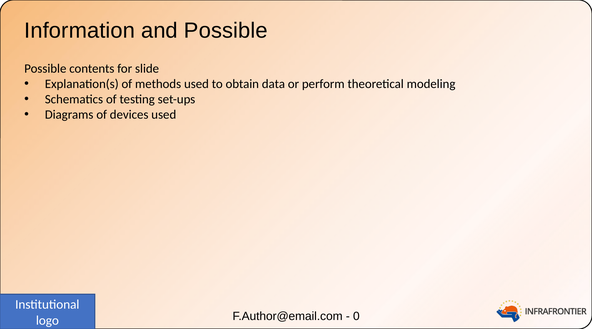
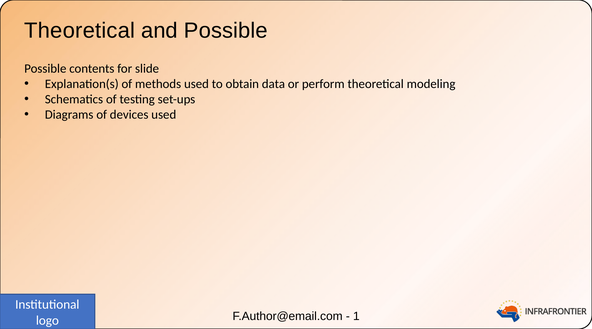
Information at (80, 31): Information -> Theoretical
0: 0 -> 1
